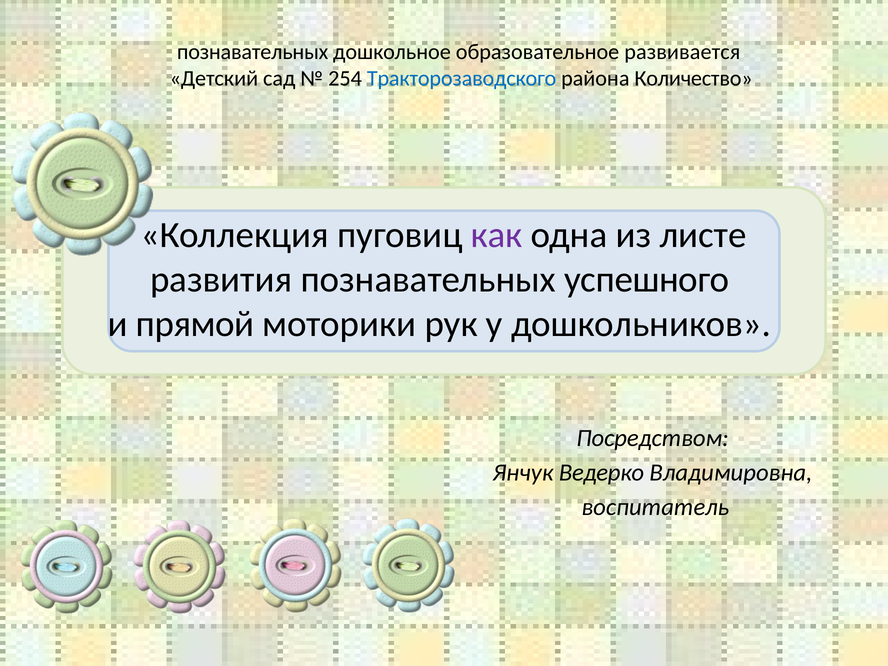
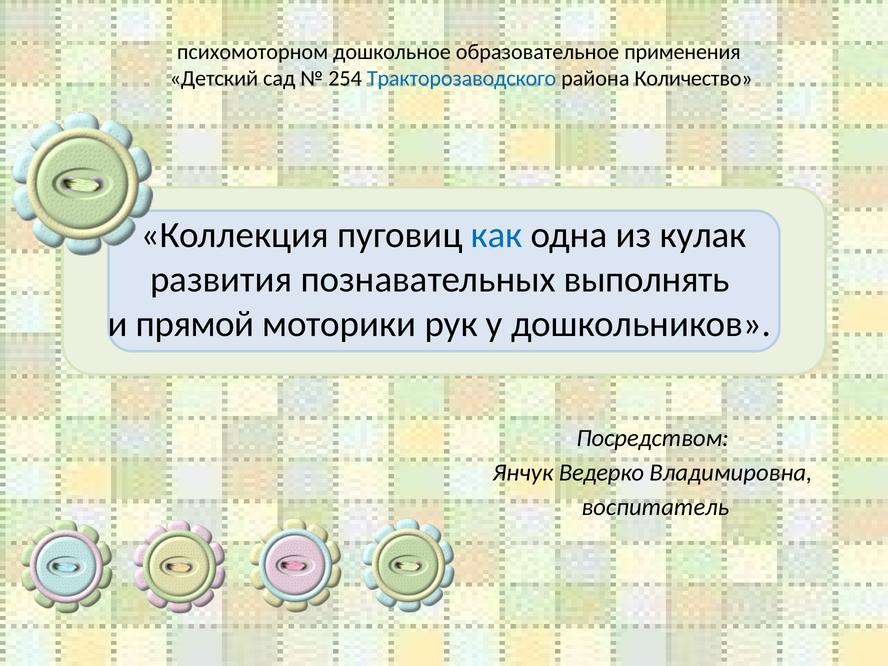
познавательных at (253, 52): познавательных -> психомоторном
развивается: развивается -> применения
как colour: purple -> blue
листе: листе -> кулак
успешного: успешного -> выполнять
